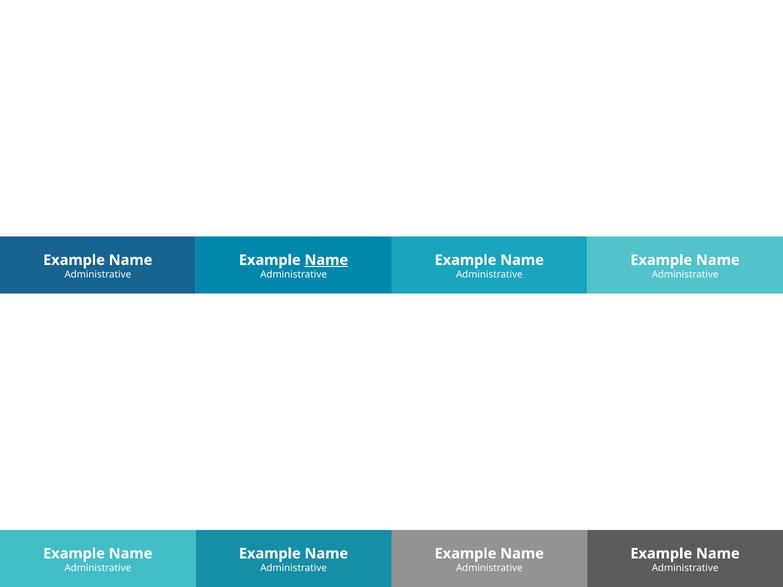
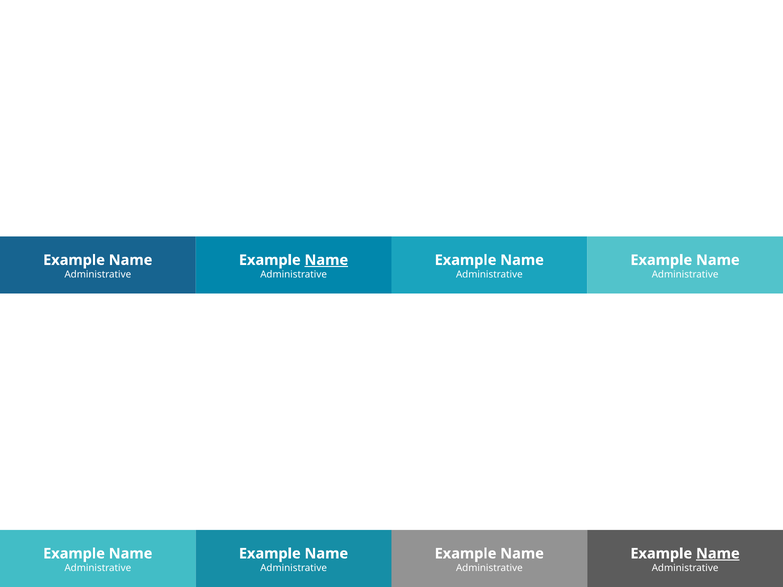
Name at (718, 554) underline: none -> present
